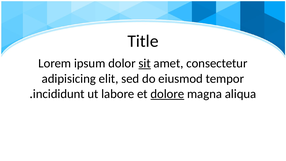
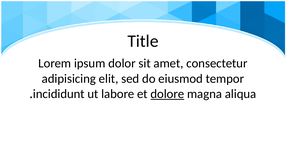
sit underline: present -> none
